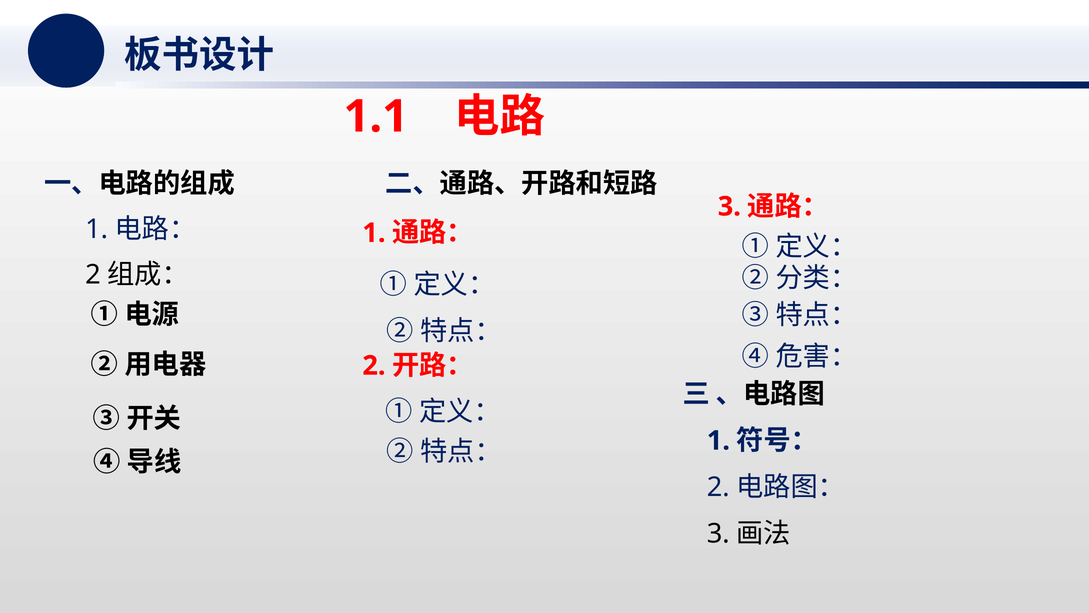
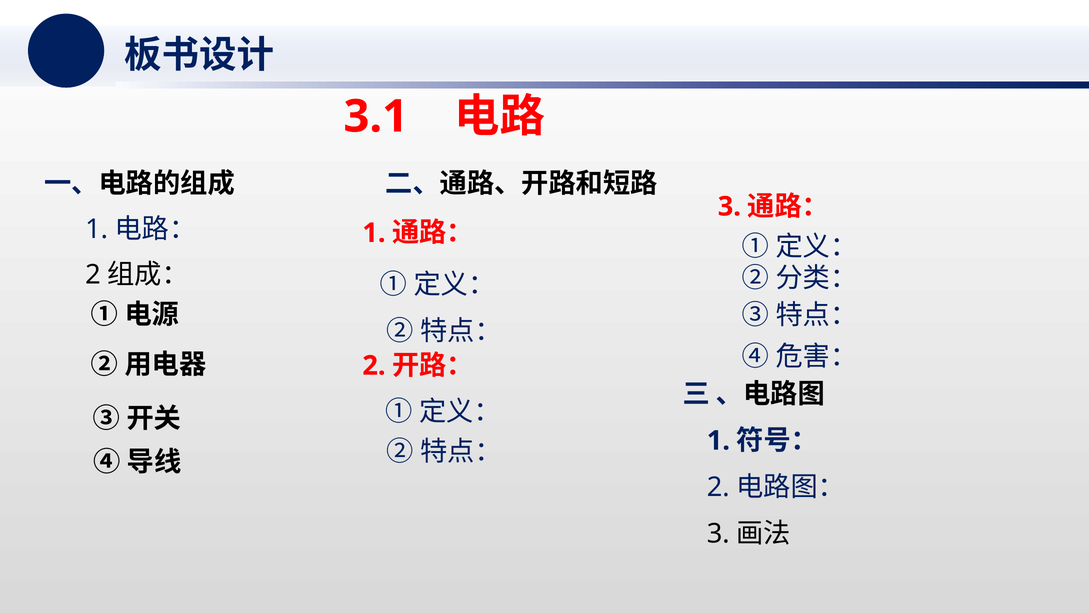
1.1: 1.1 -> 3.1
